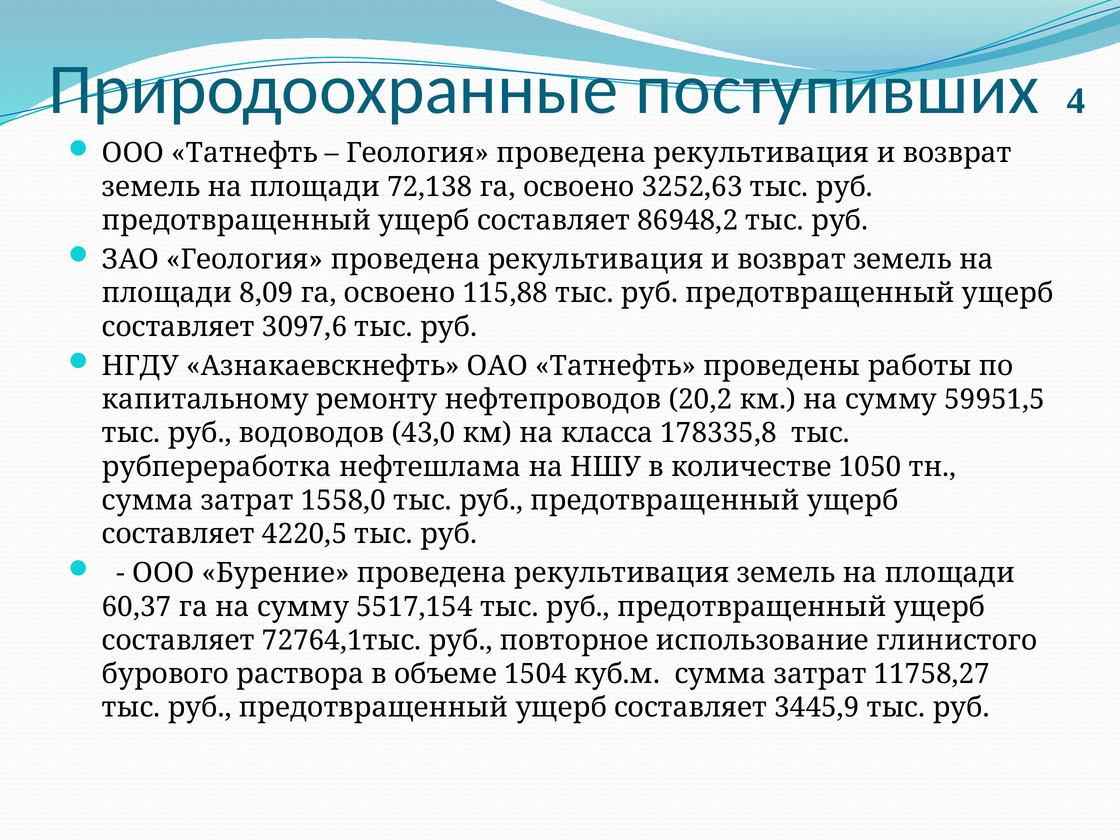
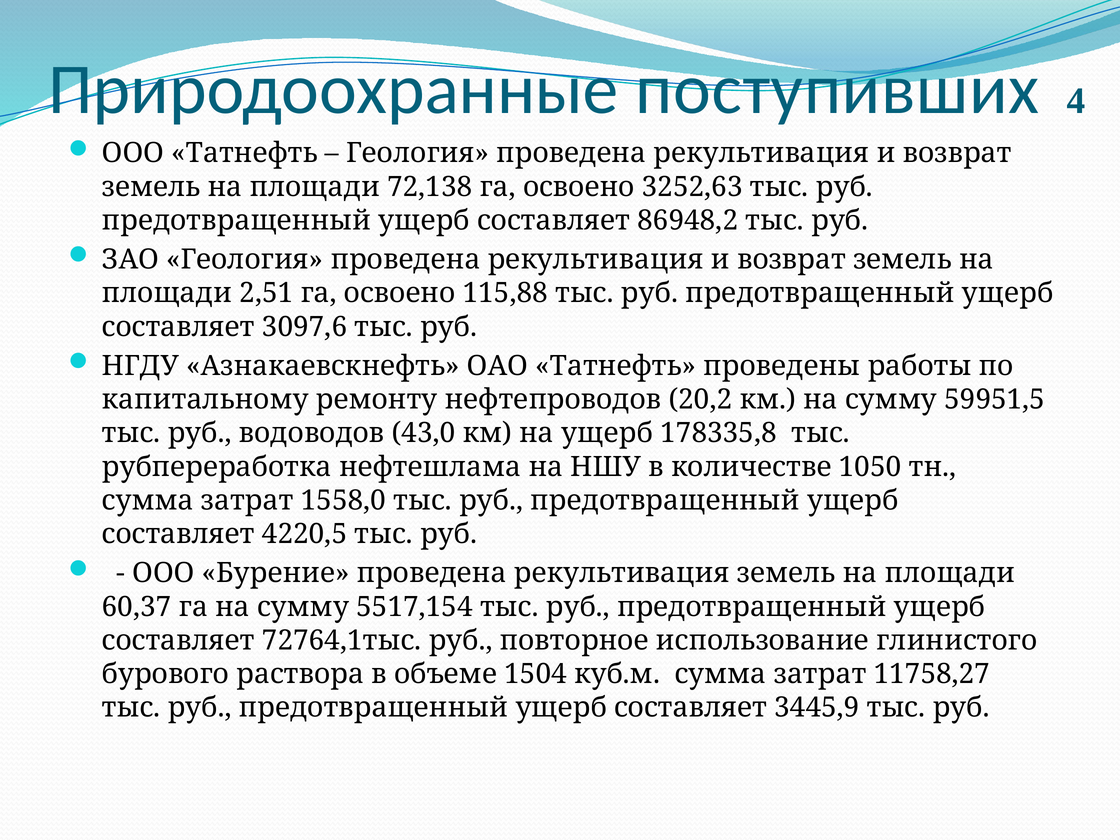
8,09: 8,09 -> 2,51
на класса: класса -> ущерб
